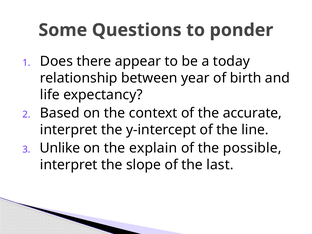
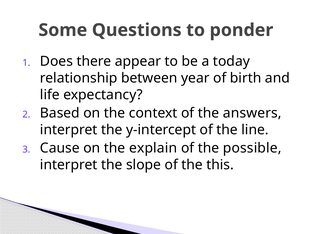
accurate: accurate -> answers
Unlike: Unlike -> Cause
last: last -> this
